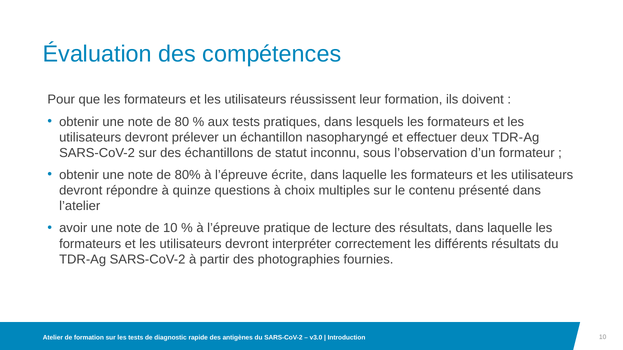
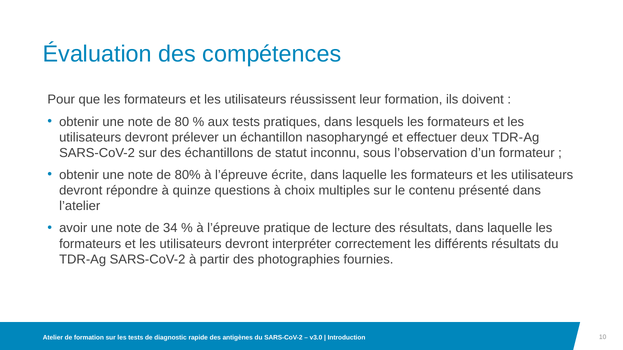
de 10: 10 -> 34
